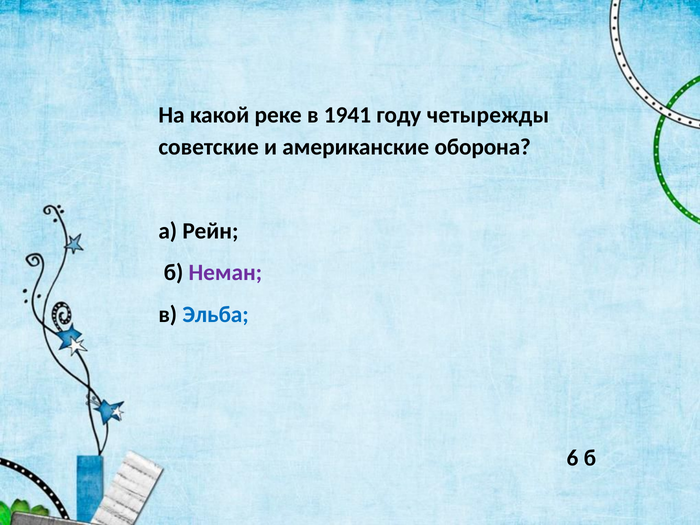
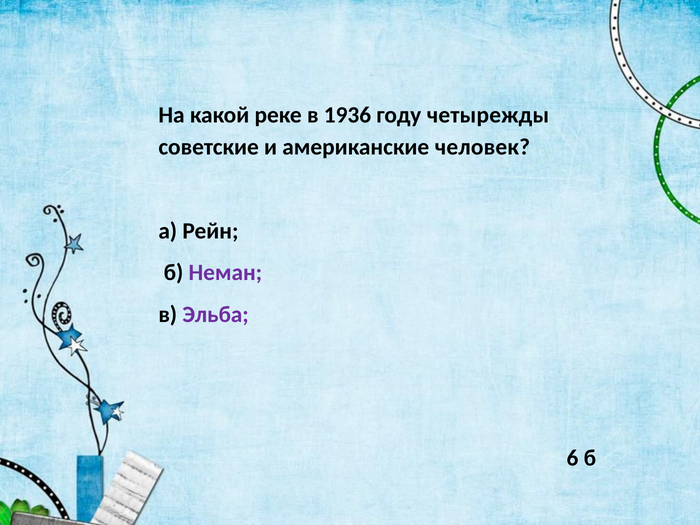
1941: 1941 -> 1936
оборона: оборона -> человек
Эльба colour: blue -> purple
